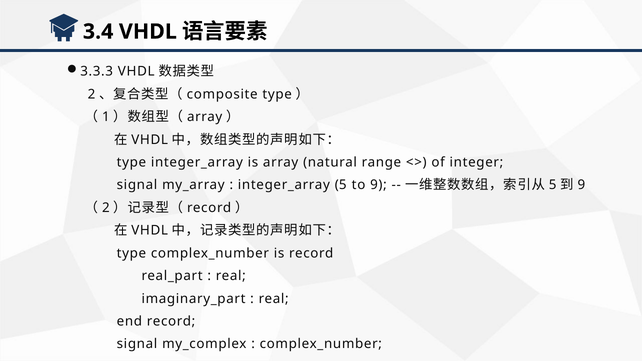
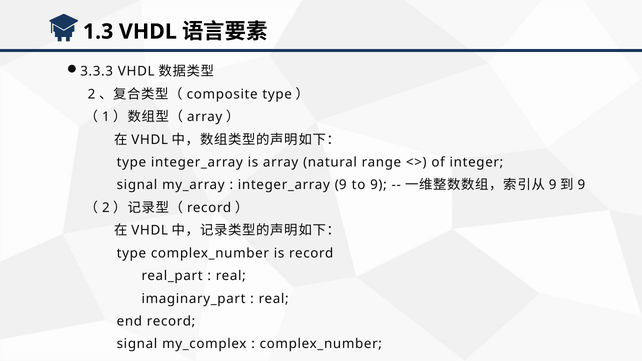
3.4: 3.4 -> 1.3
integer_array 5: 5 -> 9
5 at (553, 185): 5 -> 9
